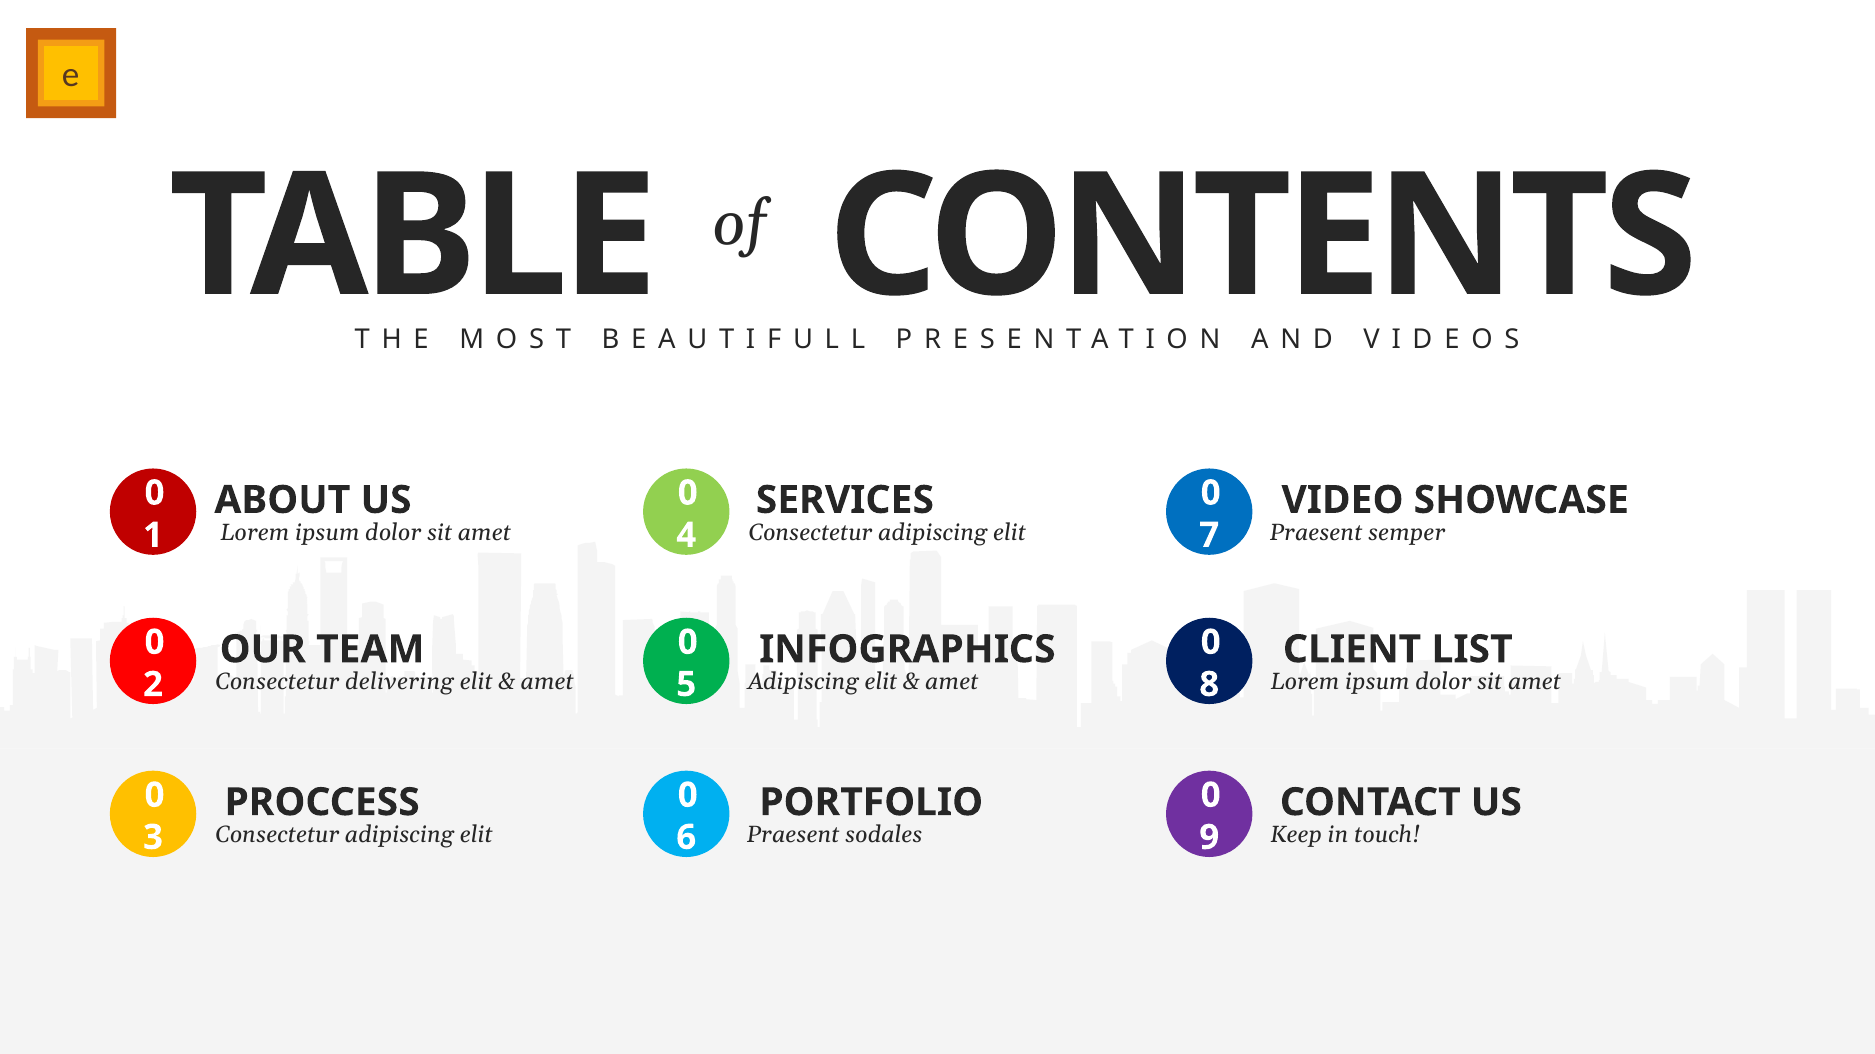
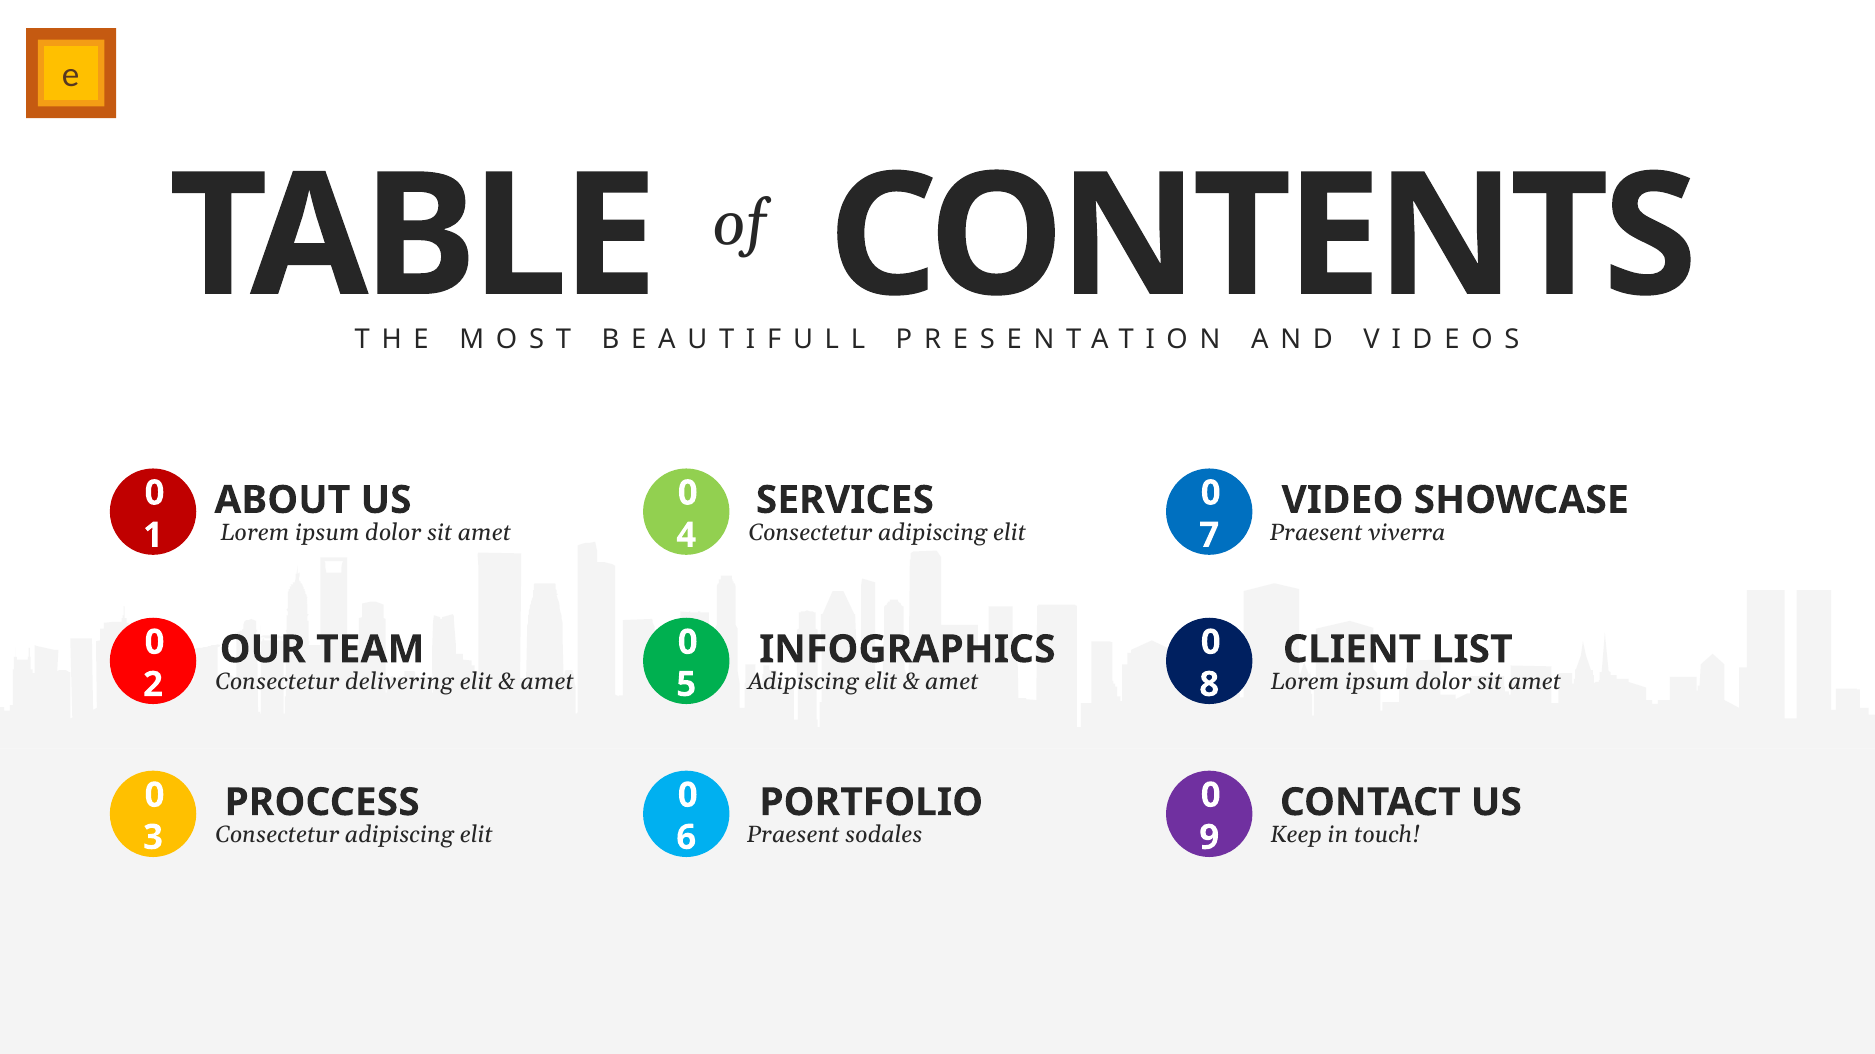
semper: semper -> viverra
